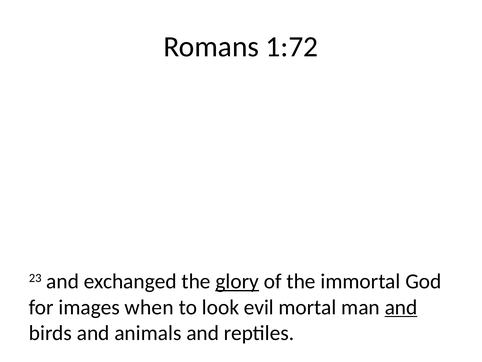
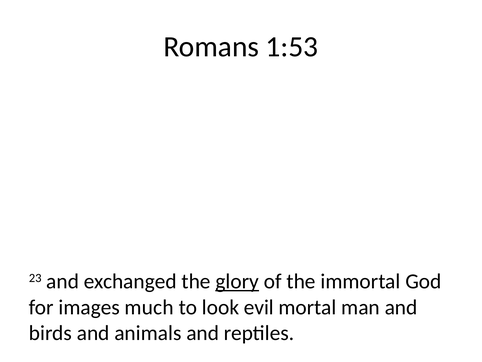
1:72: 1:72 -> 1:53
when: when -> much
and at (401, 307) underline: present -> none
